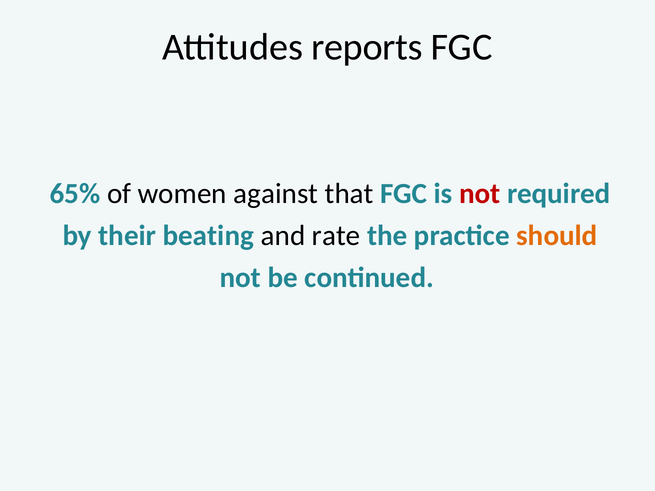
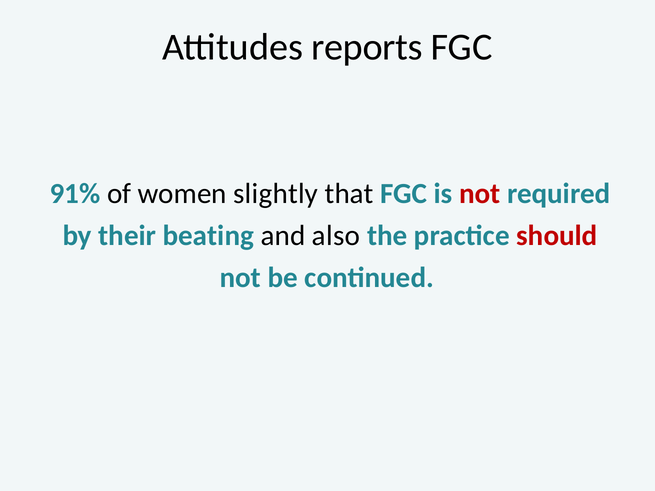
65%: 65% -> 91%
against: against -> slightly
rate: rate -> also
should colour: orange -> red
